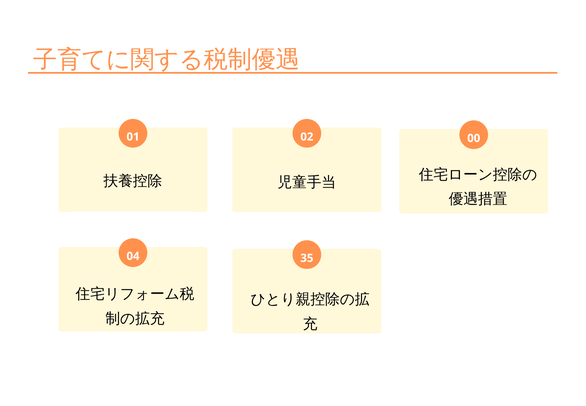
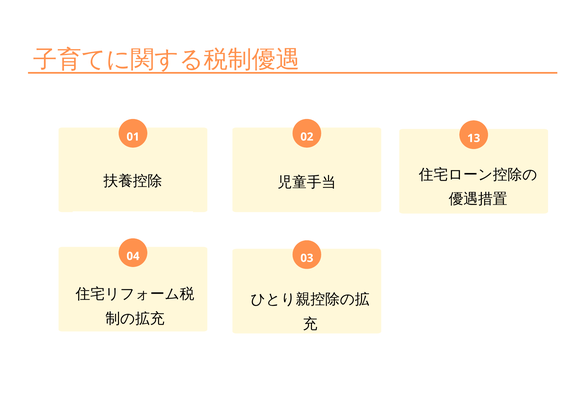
00: 00 -> 13
04 35: 35 -> 03
